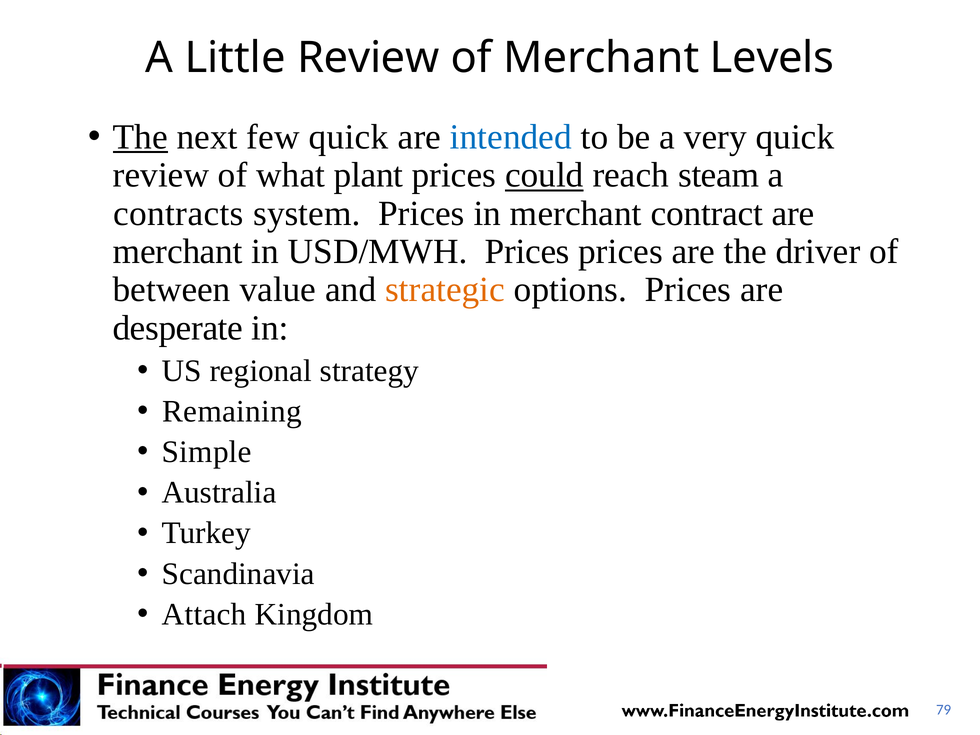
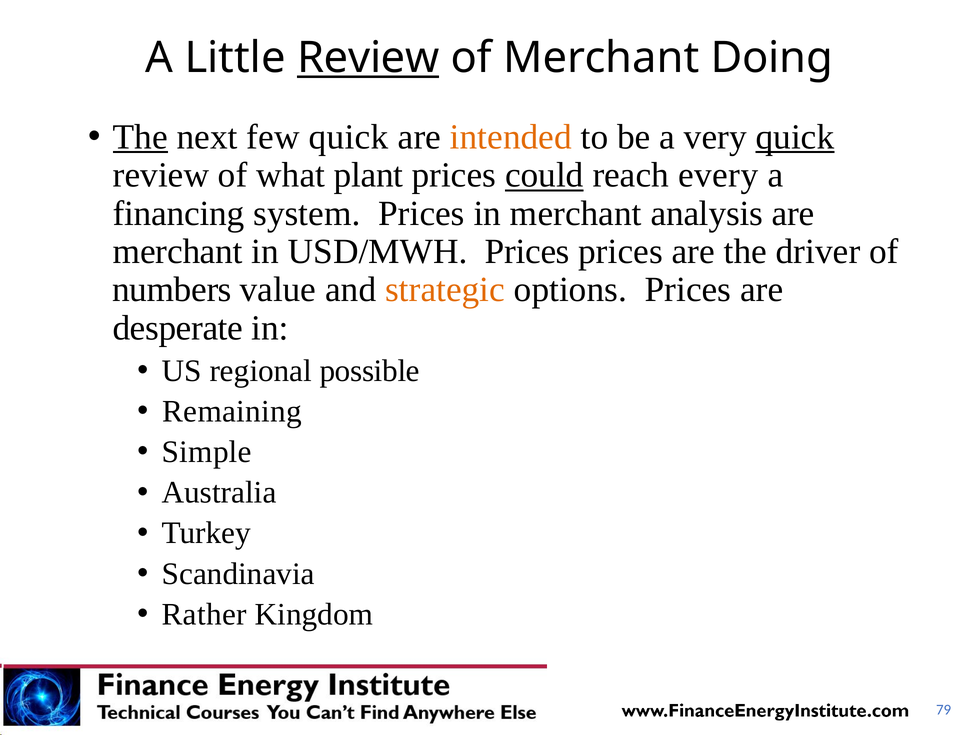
Review at (368, 58) underline: none -> present
Levels: Levels -> Doing
intended colour: blue -> orange
quick at (795, 137) underline: none -> present
steam: steam -> every
contracts: contracts -> financing
contract: contract -> analysis
between: between -> numbers
strategy: strategy -> possible
Attach: Attach -> Rather
